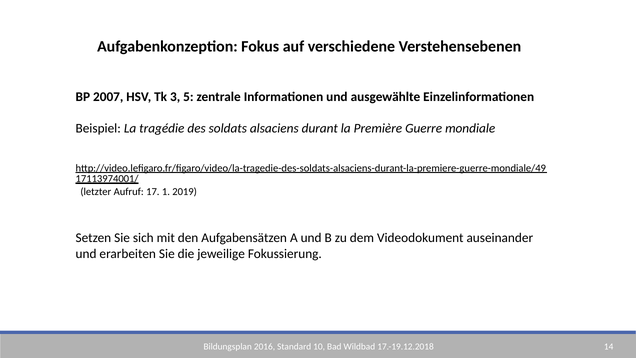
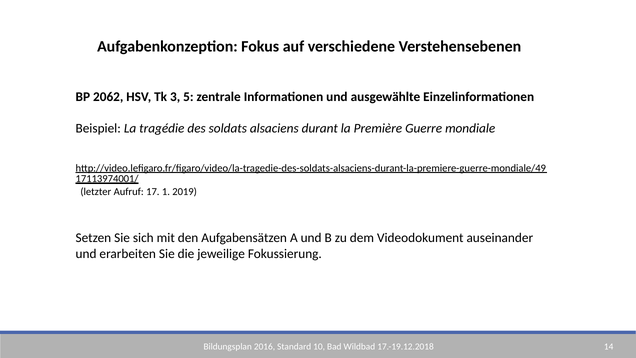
2007: 2007 -> 2062
